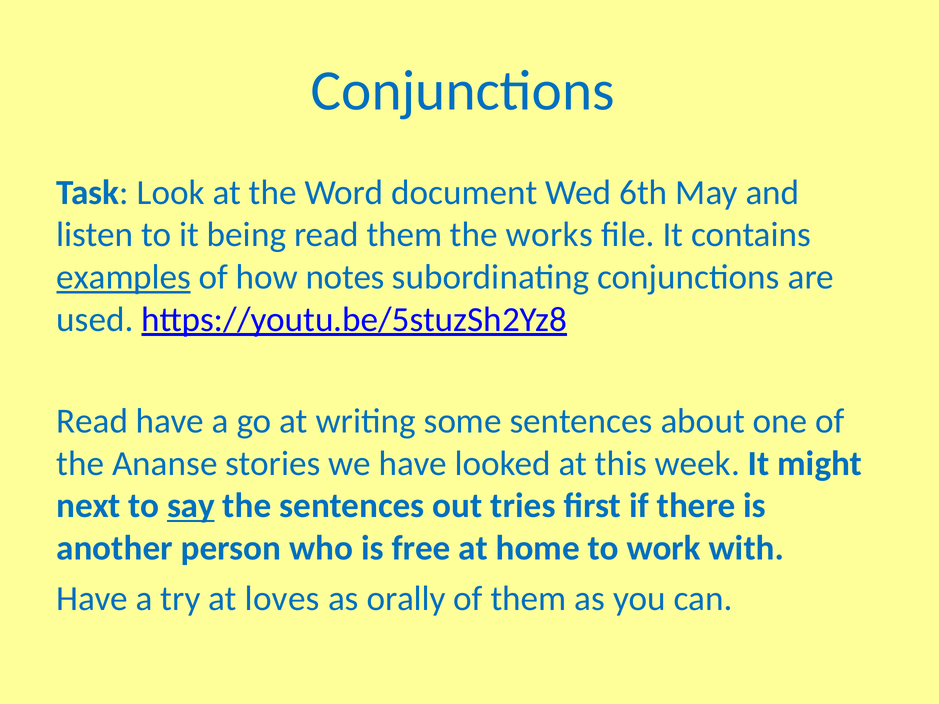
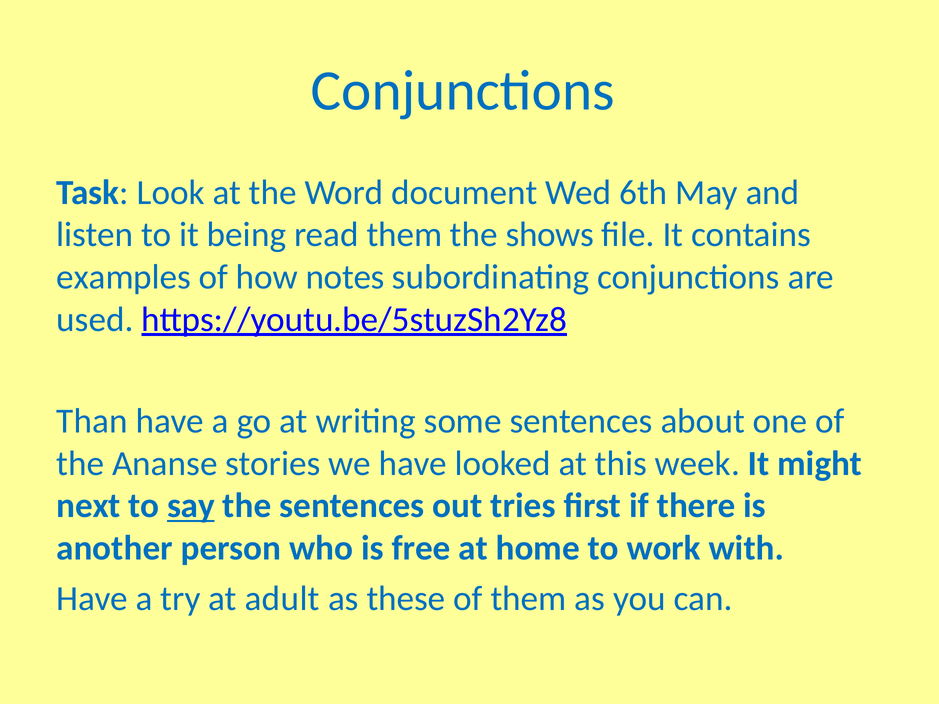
works: works -> shows
examples underline: present -> none
Read at (92, 421): Read -> Than
loves: loves -> adult
orally: orally -> these
